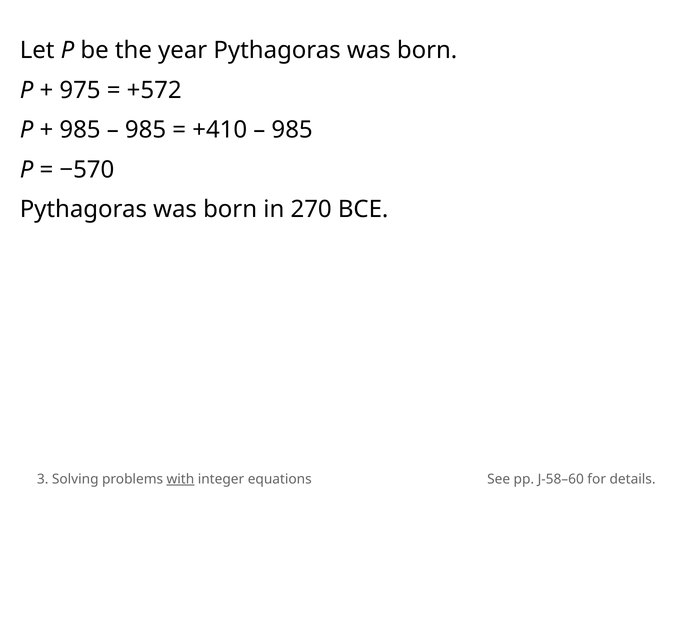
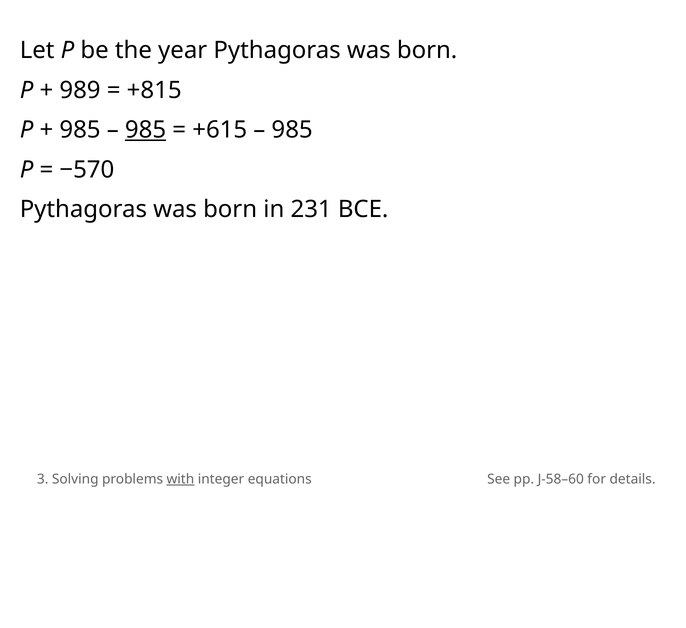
975: 975 -> 989
+572: +572 -> +815
985 at (146, 130) underline: none -> present
+410: +410 -> +615
270: 270 -> 231
